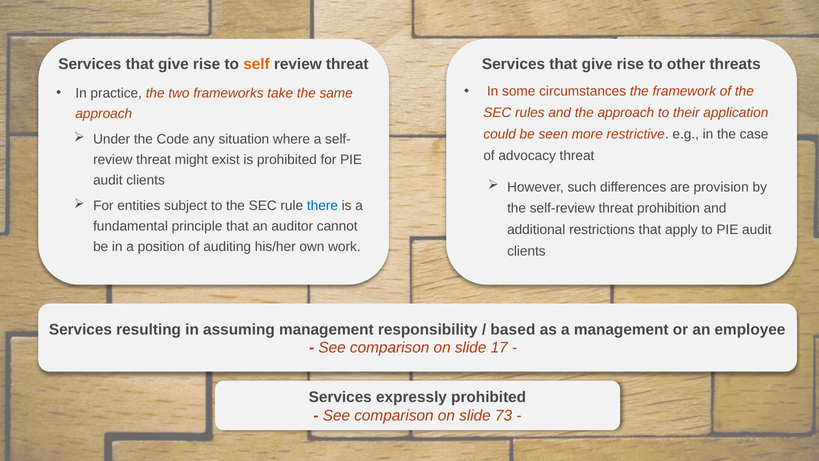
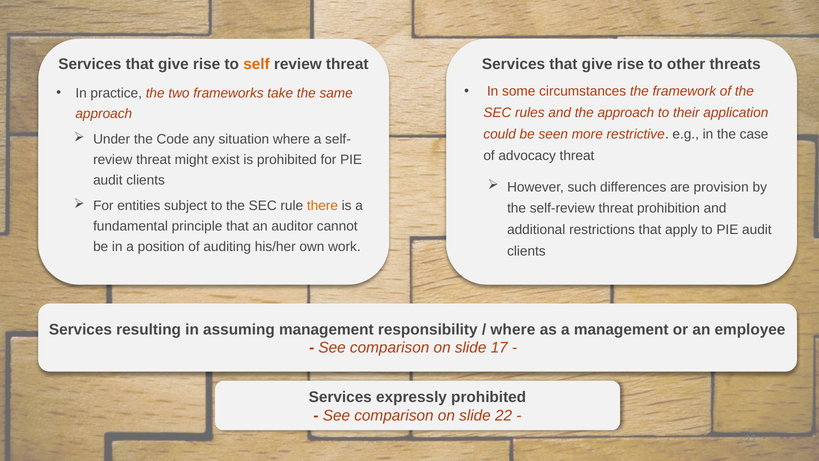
there colour: blue -> orange
based at (513, 329): based -> where
slide 73: 73 -> 22
